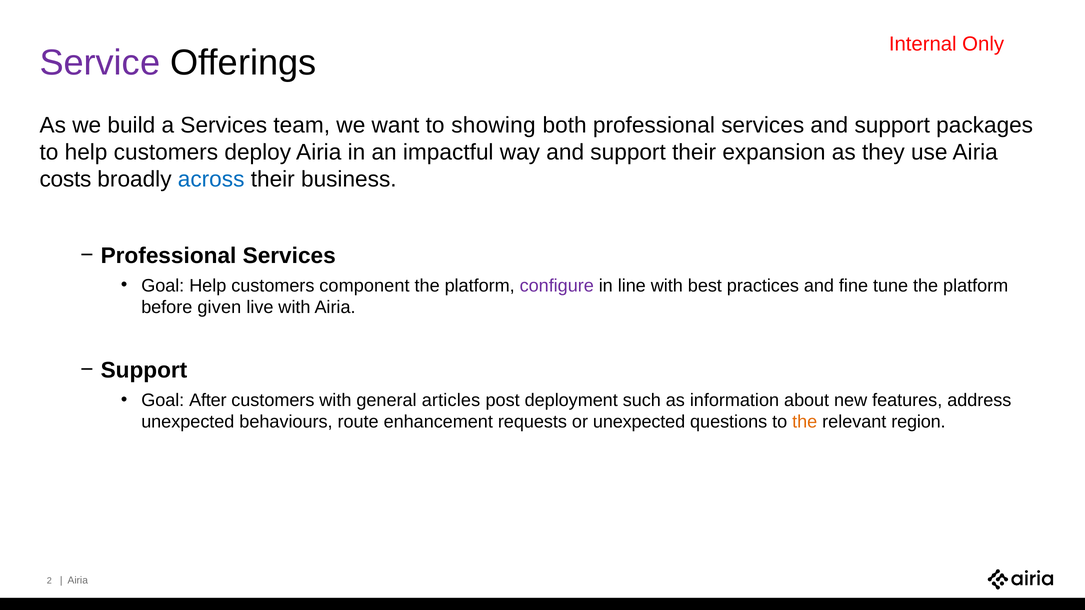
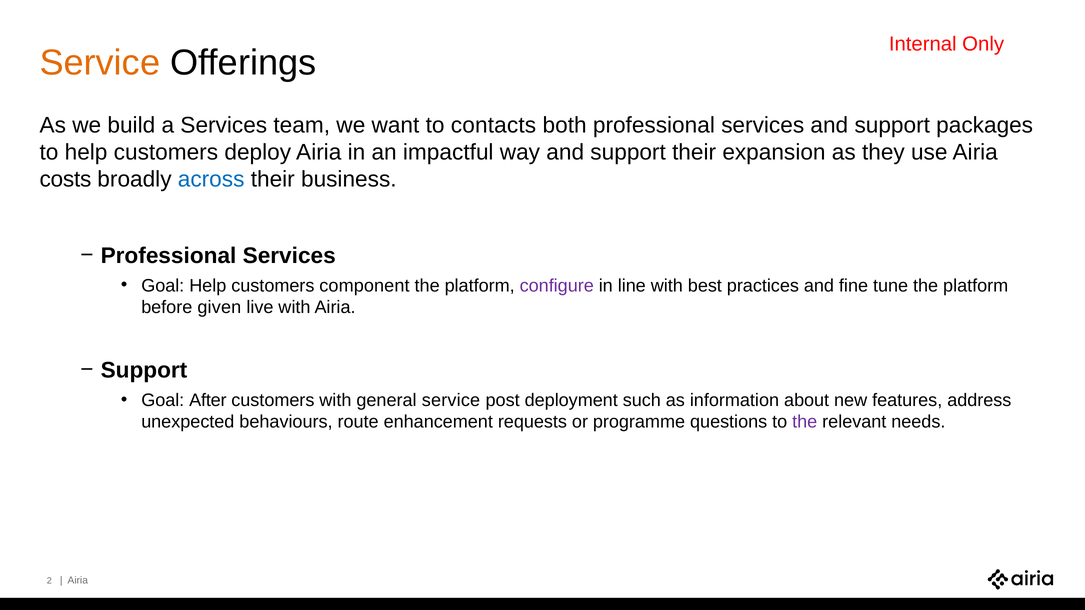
Service at (100, 63) colour: purple -> orange
showing: showing -> contacts
general articles: articles -> service
or unexpected: unexpected -> programme
the at (805, 422) colour: orange -> purple
region: region -> needs
